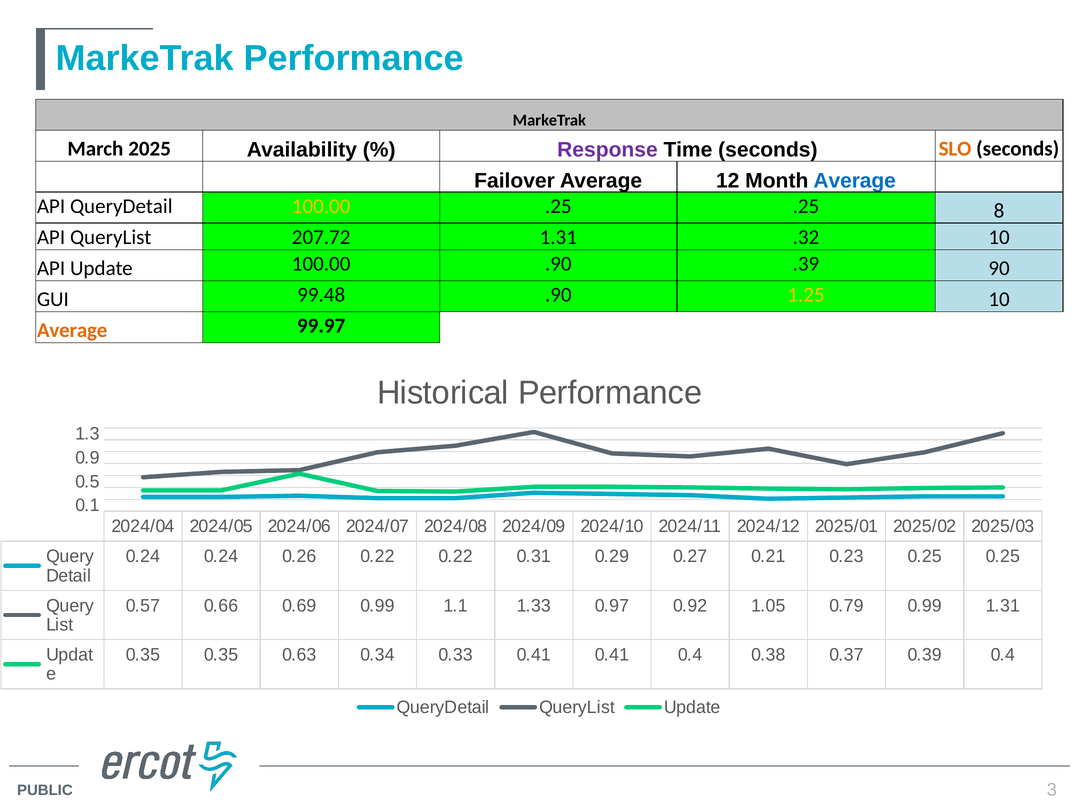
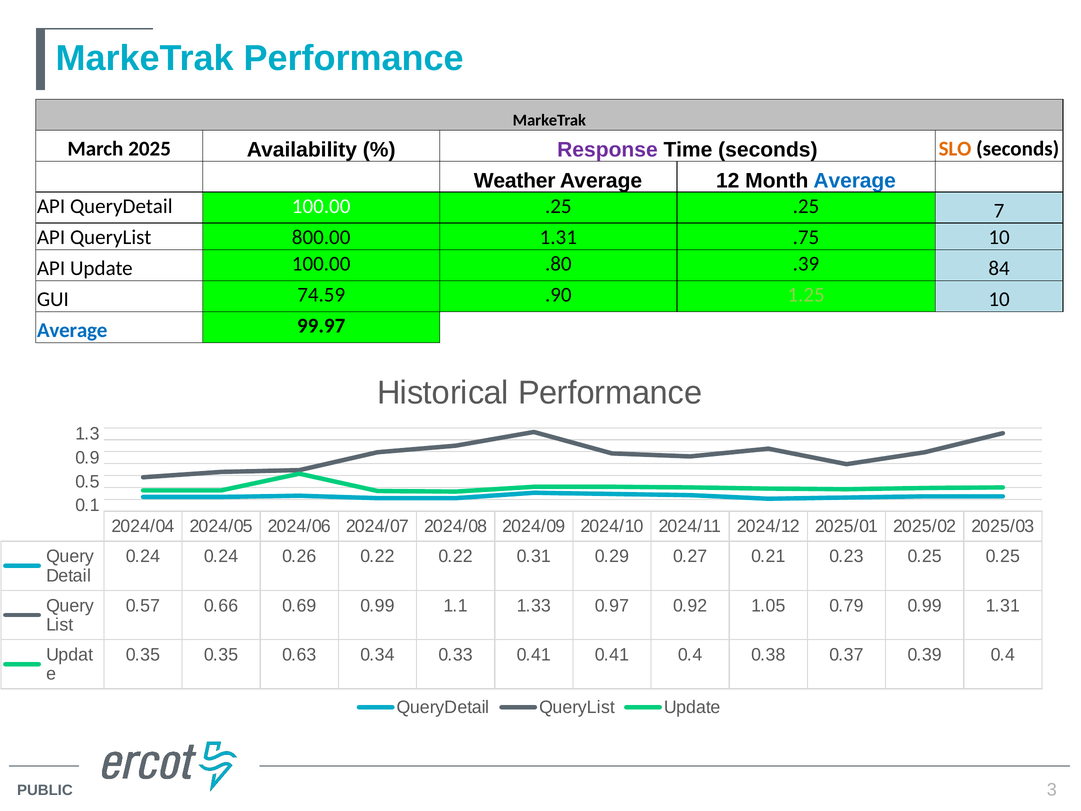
Failover: Failover -> Weather
100.00 at (321, 206) colour: yellow -> white
8: 8 -> 7
207.72: 207.72 -> 800.00
.32: .32 -> .75
100.00 .90: .90 -> .80
90: 90 -> 84
99.48: 99.48 -> 74.59
1.25 colour: yellow -> light green
Average at (72, 330) colour: orange -> blue
